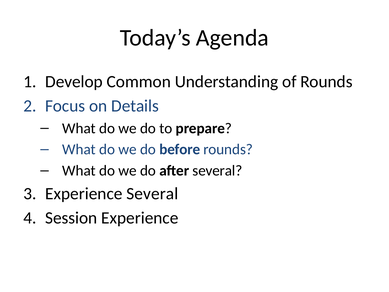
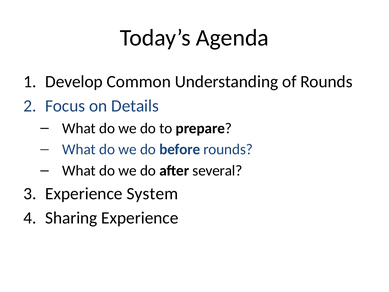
Experience Several: Several -> System
Session: Session -> Sharing
